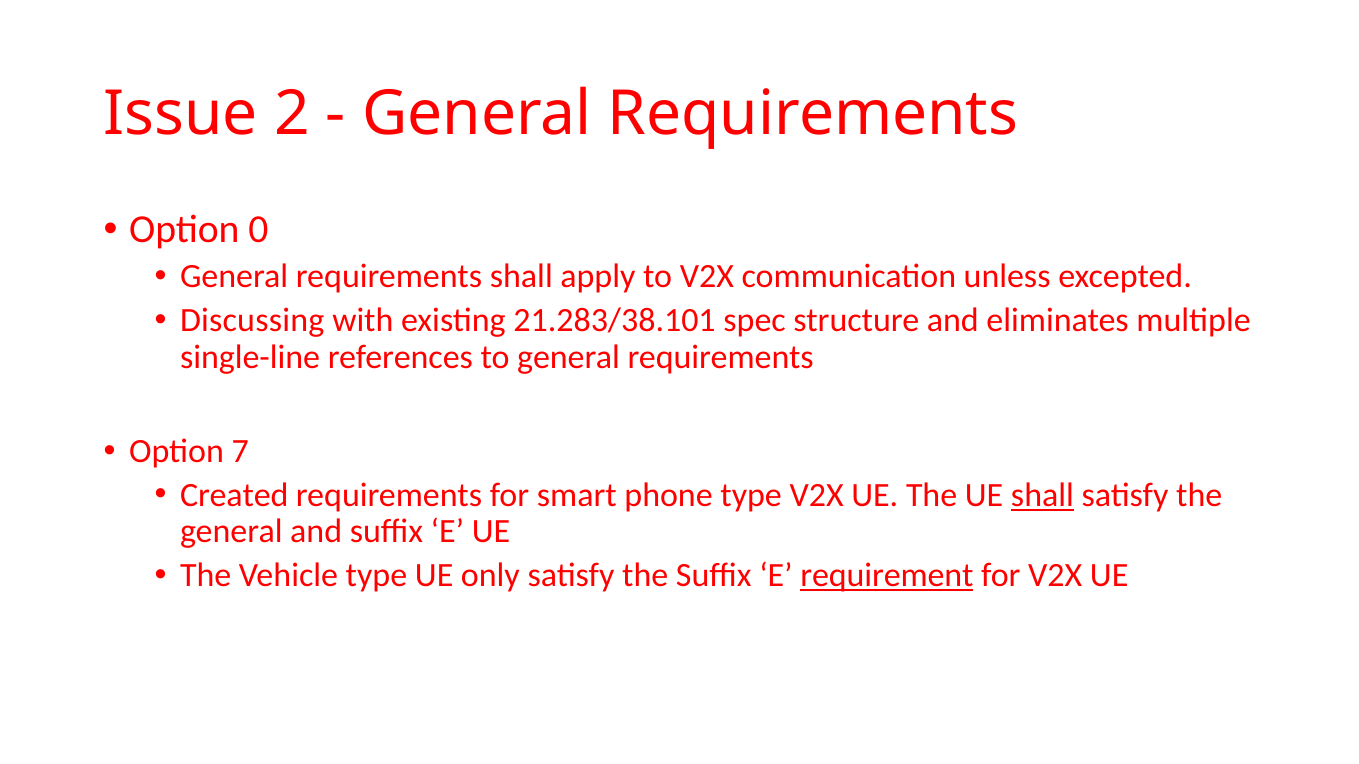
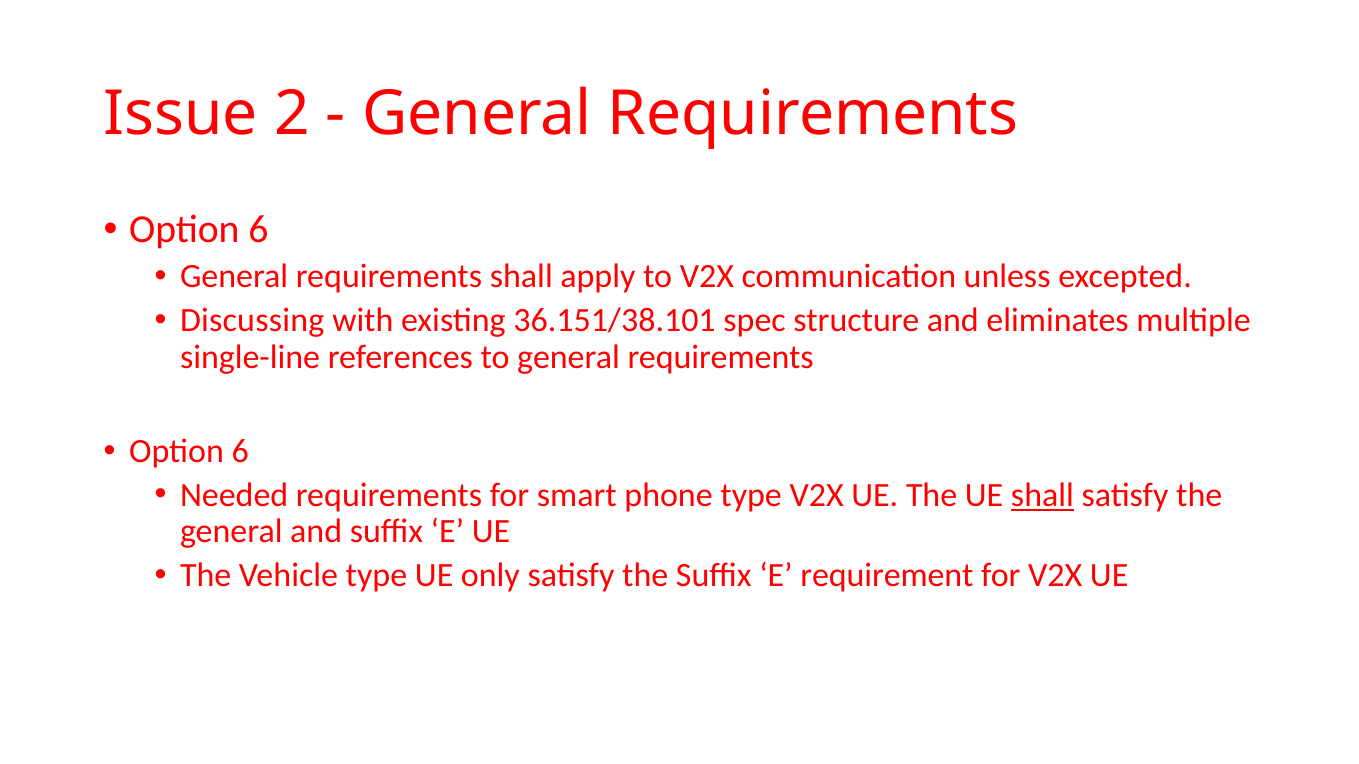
0 at (258, 230): 0 -> 6
21.283/38.101: 21.283/38.101 -> 36.151/38.101
7 at (240, 452): 7 -> 6
Created: Created -> Needed
requirement underline: present -> none
